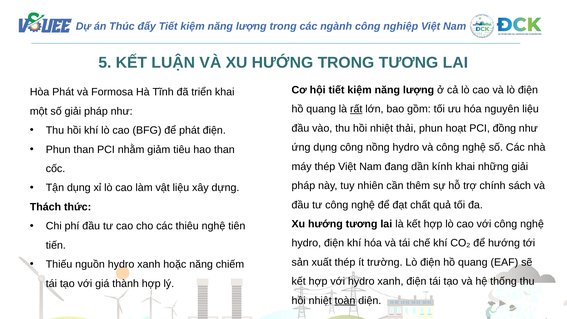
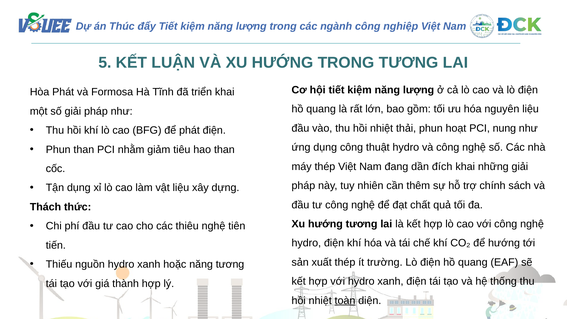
rất underline: present -> none
đồng: đồng -> nung
nồng: nồng -> thuật
kính: kính -> đích
năng chiếm: chiếm -> tương
